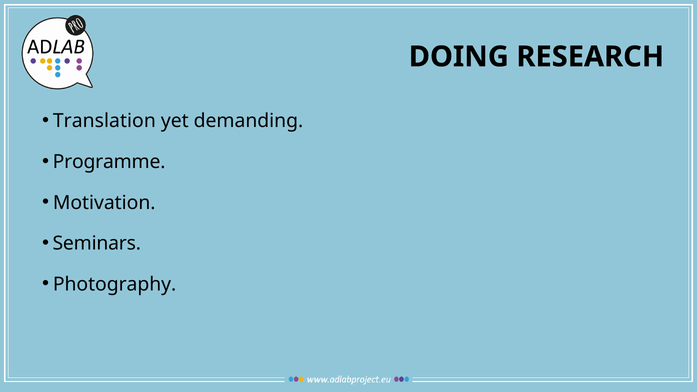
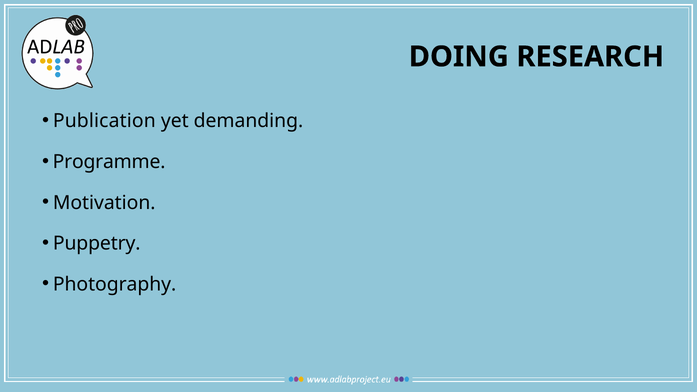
Translation: Translation -> Publication
Seminars: Seminars -> Puppetry
